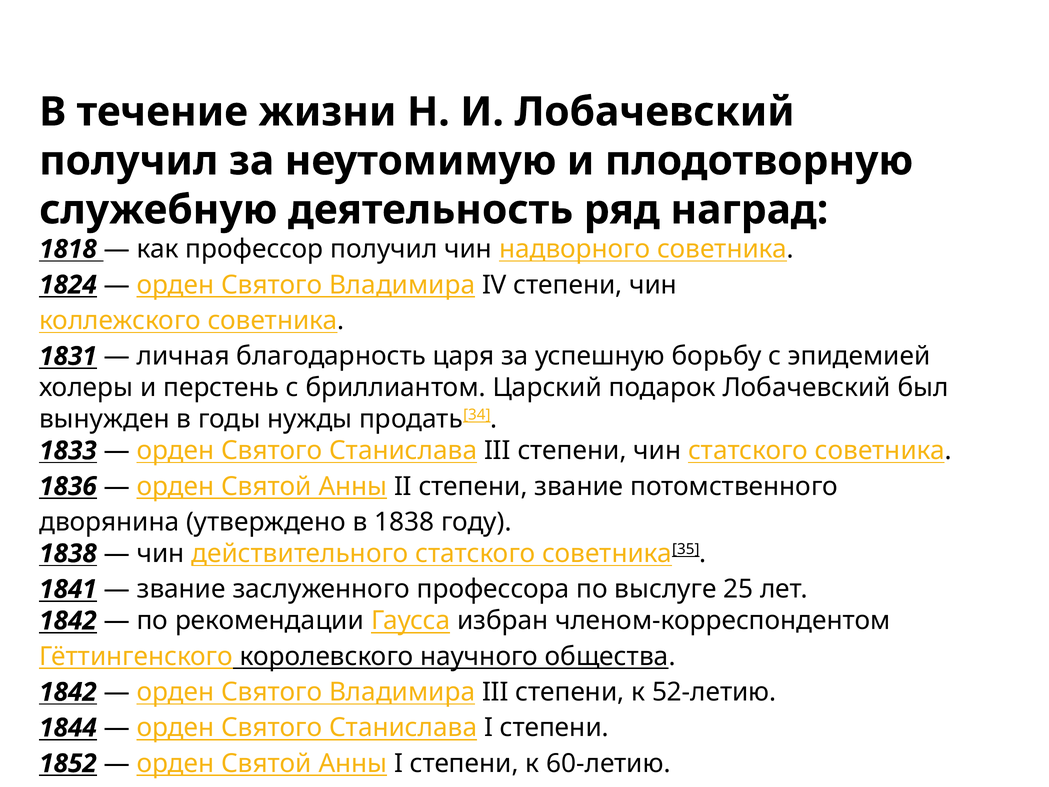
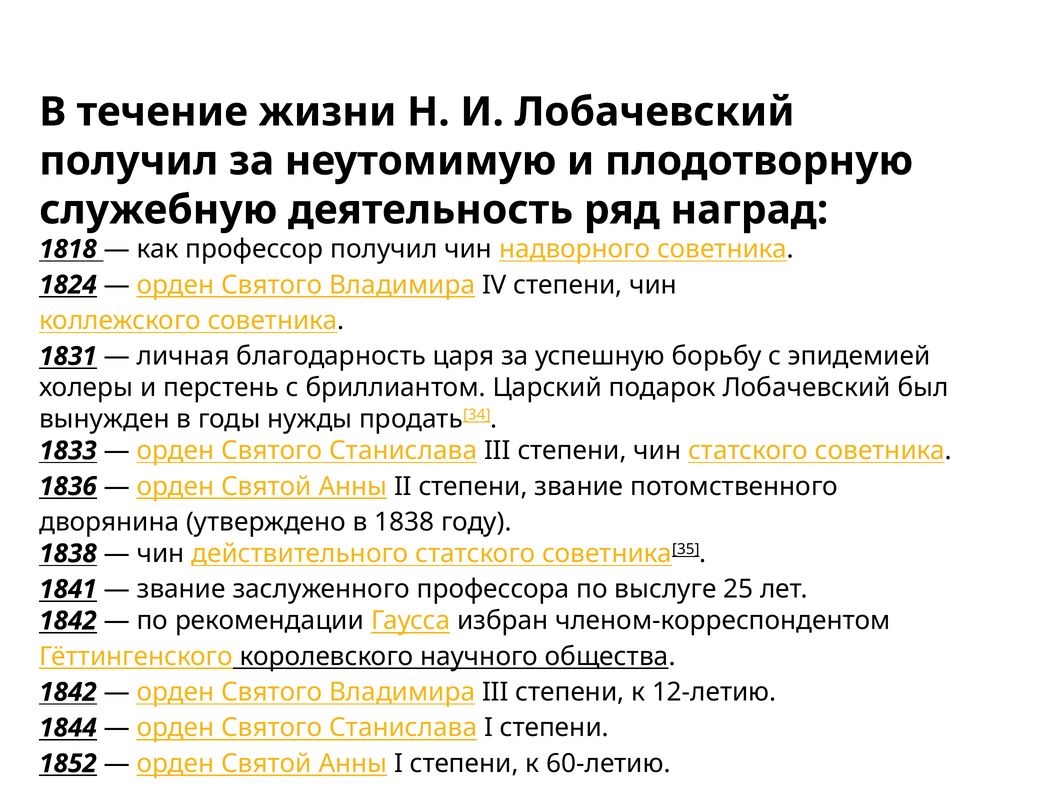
52-летию: 52-летию -> 12-летию
